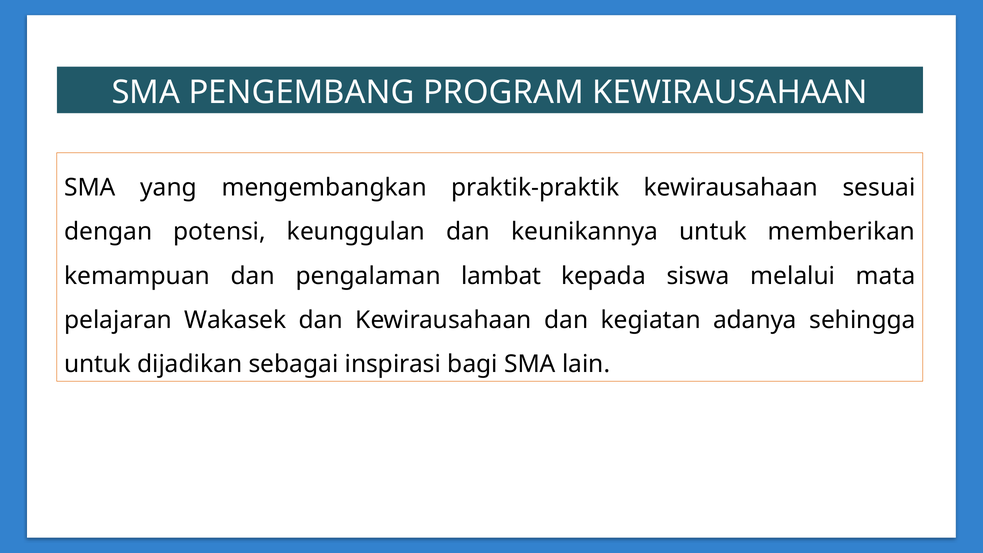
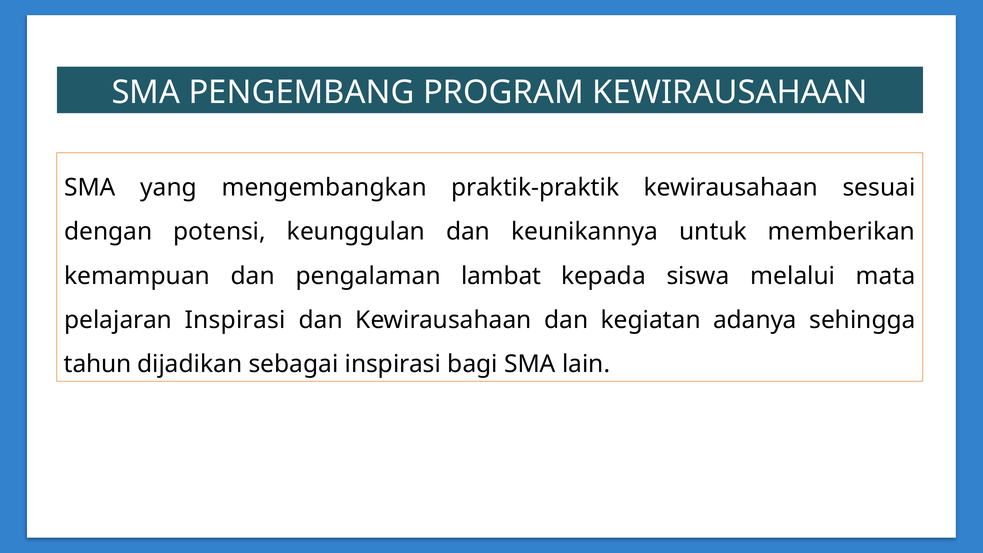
pelajaran Wakasek: Wakasek -> Inspirasi
untuk at (98, 364): untuk -> tahun
